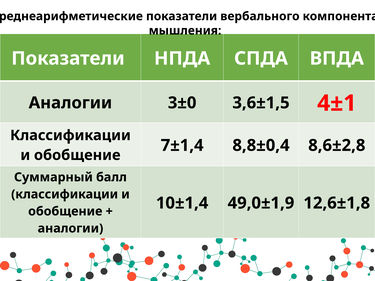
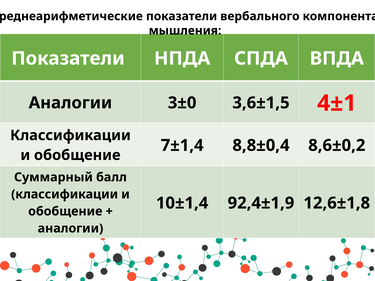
8,6±2,8: 8,6±2,8 -> 8,6±0,2
49,0±1,9: 49,0±1,9 -> 92,4±1,9
